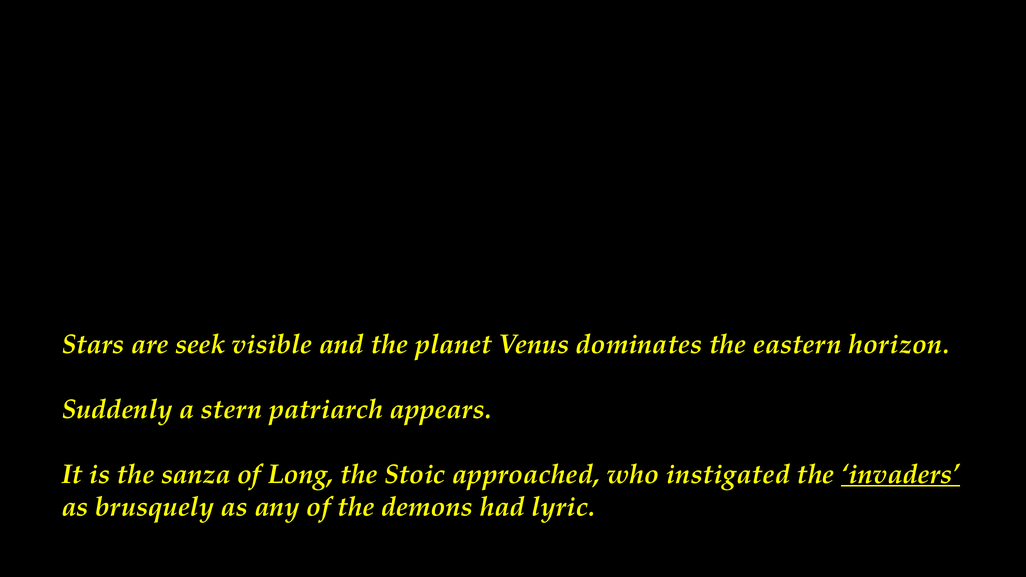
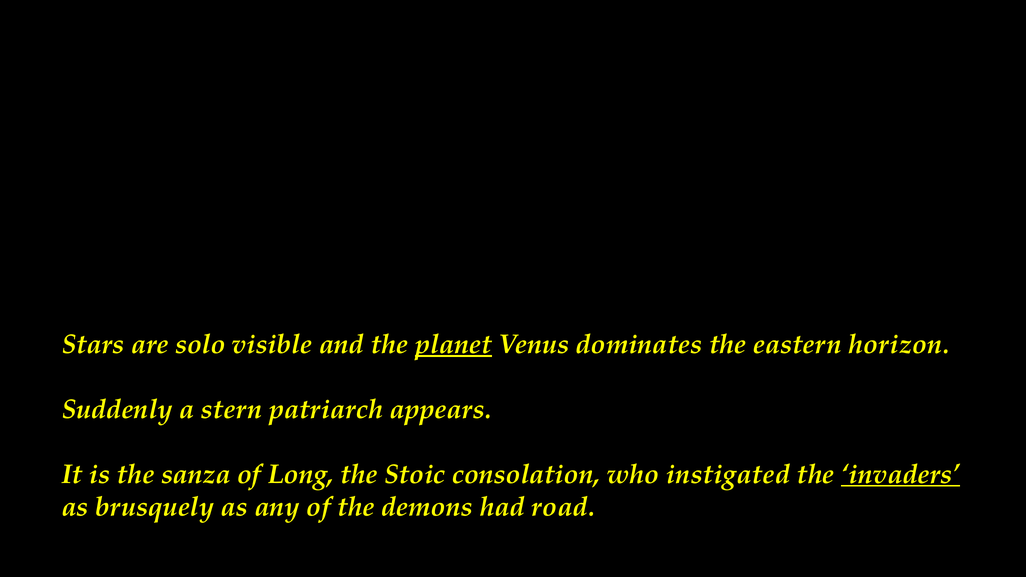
seek: seek -> solo
planet underline: none -> present
approached: approached -> consolation
lyric: lyric -> road
